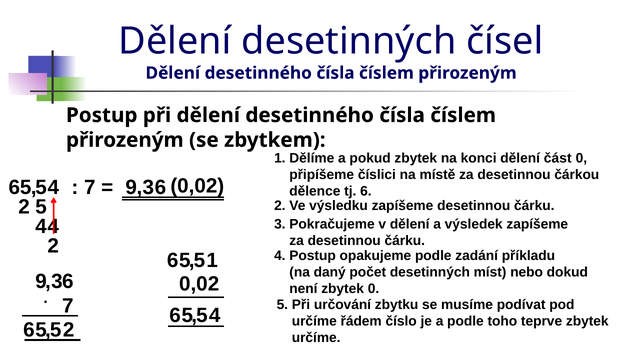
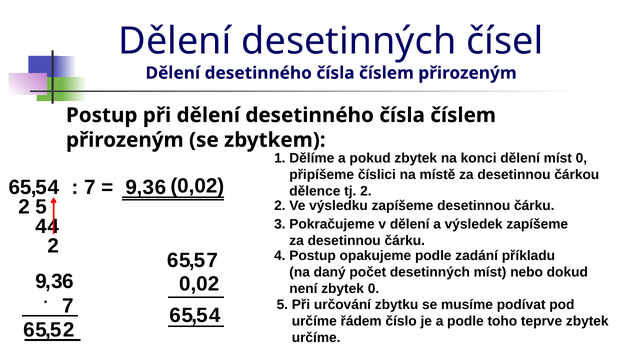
dělení část: část -> míst
tj 6: 6 -> 2
1 at (212, 261): 1 -> 7
